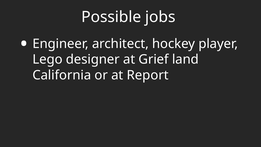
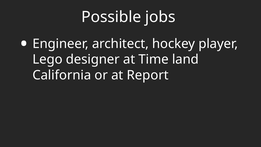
Grief: Grief -> Time
